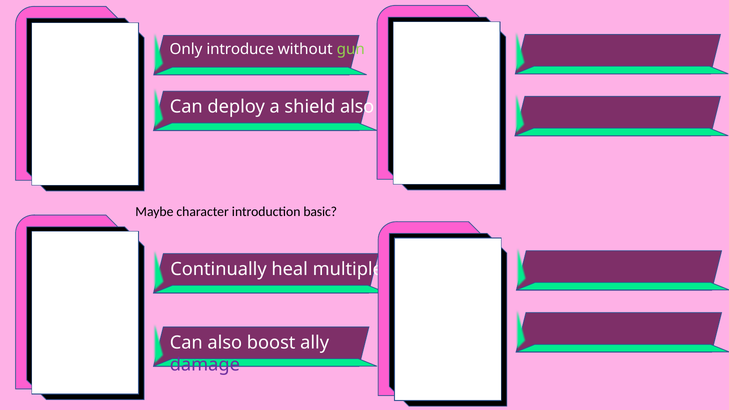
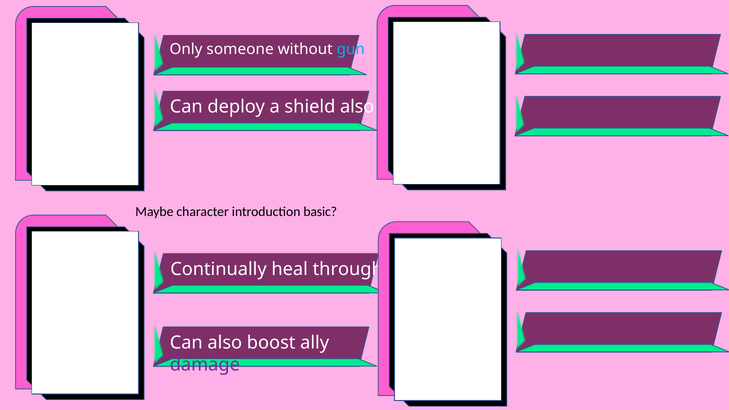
introduce: introduce -> someone
gun colour: light green -> light blue
multiple: multiple -> through
